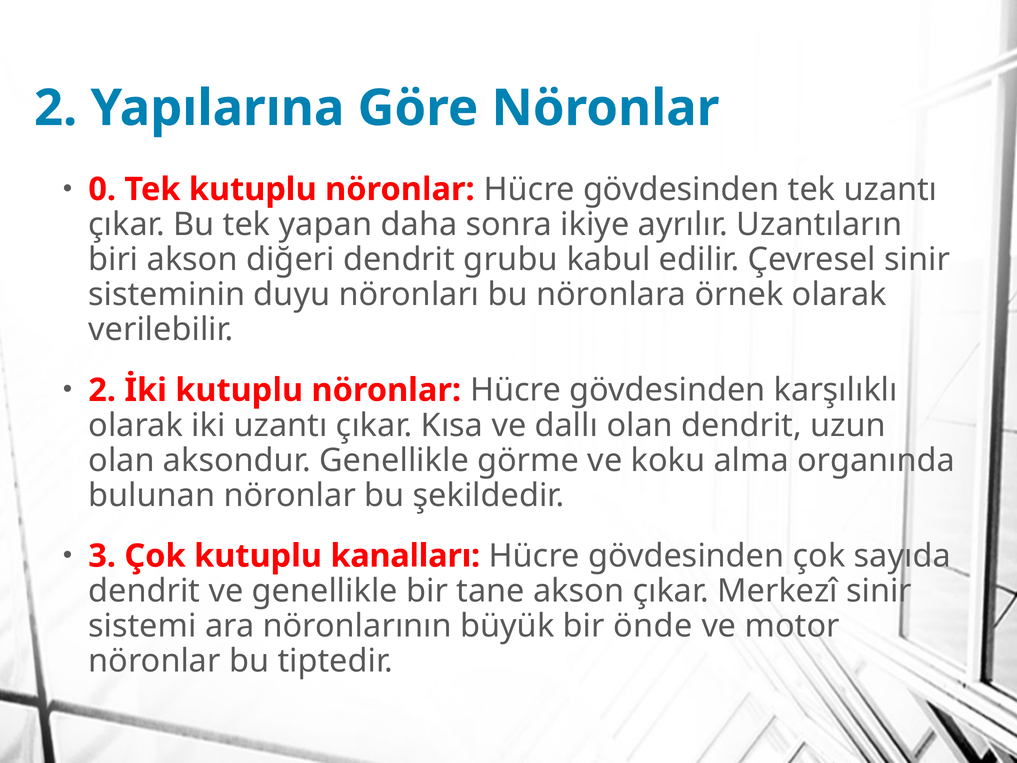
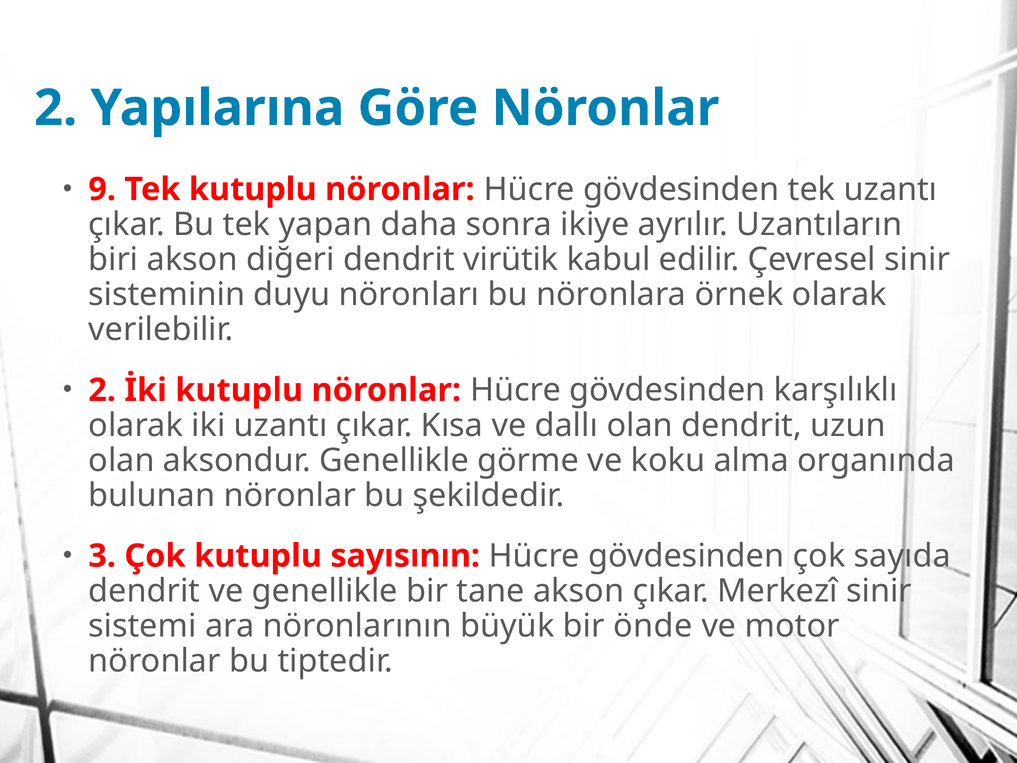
0: 0 -> 9
grubu: grubu -> virütik
kanalları: kanalları -> sayısının
